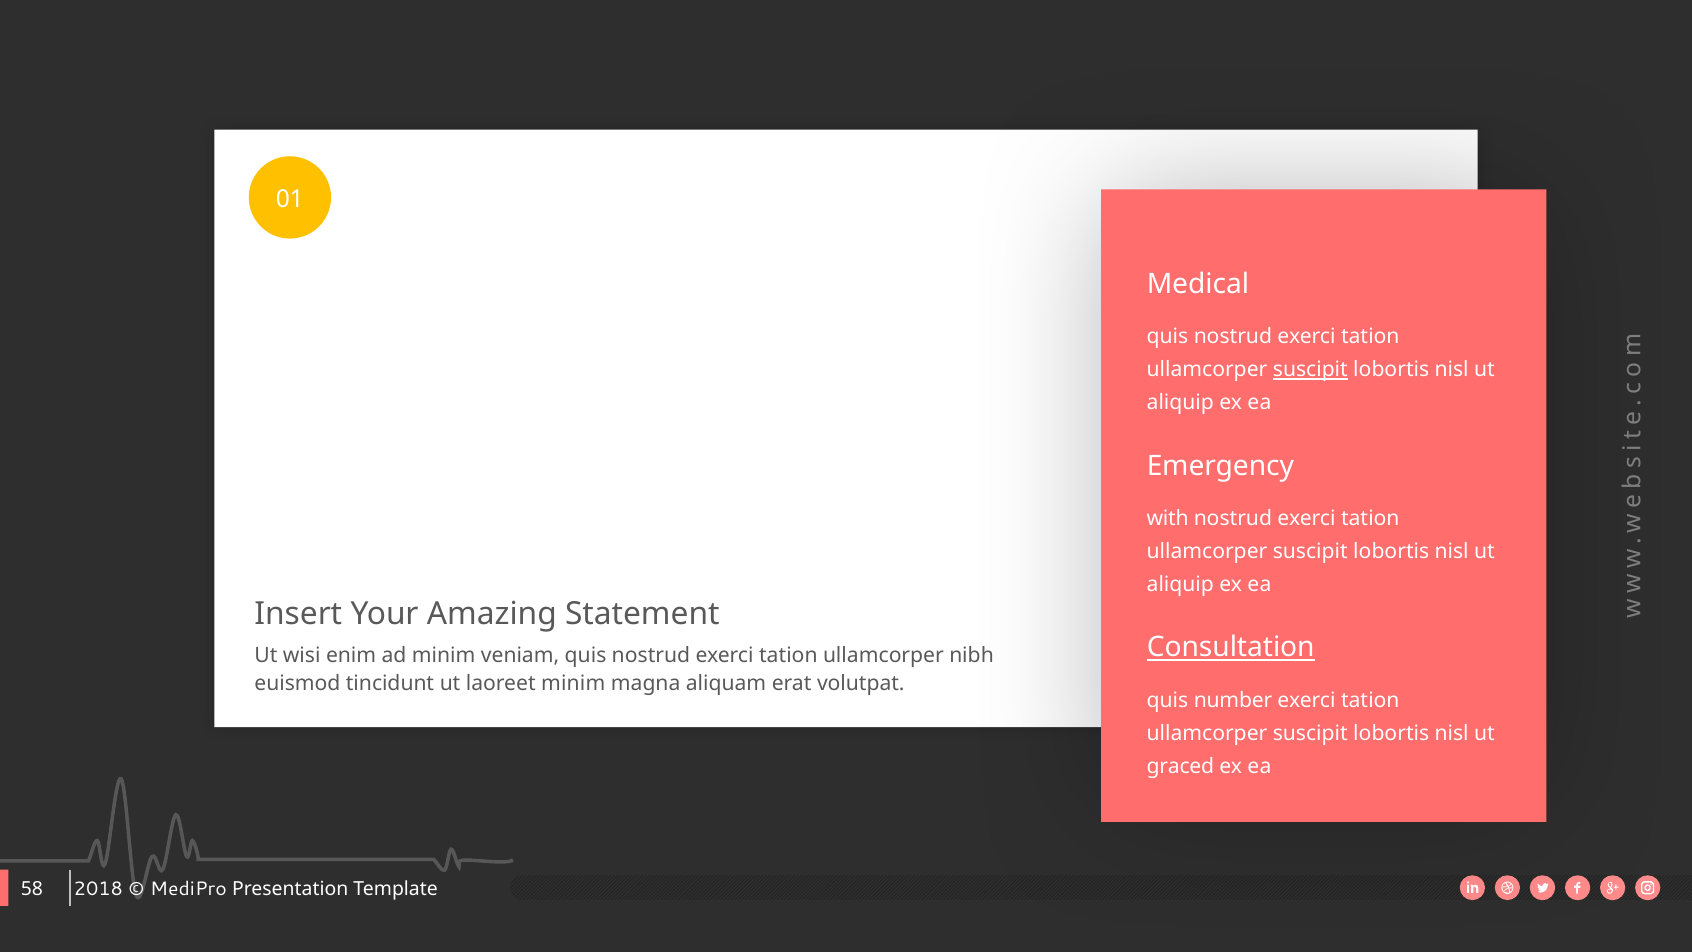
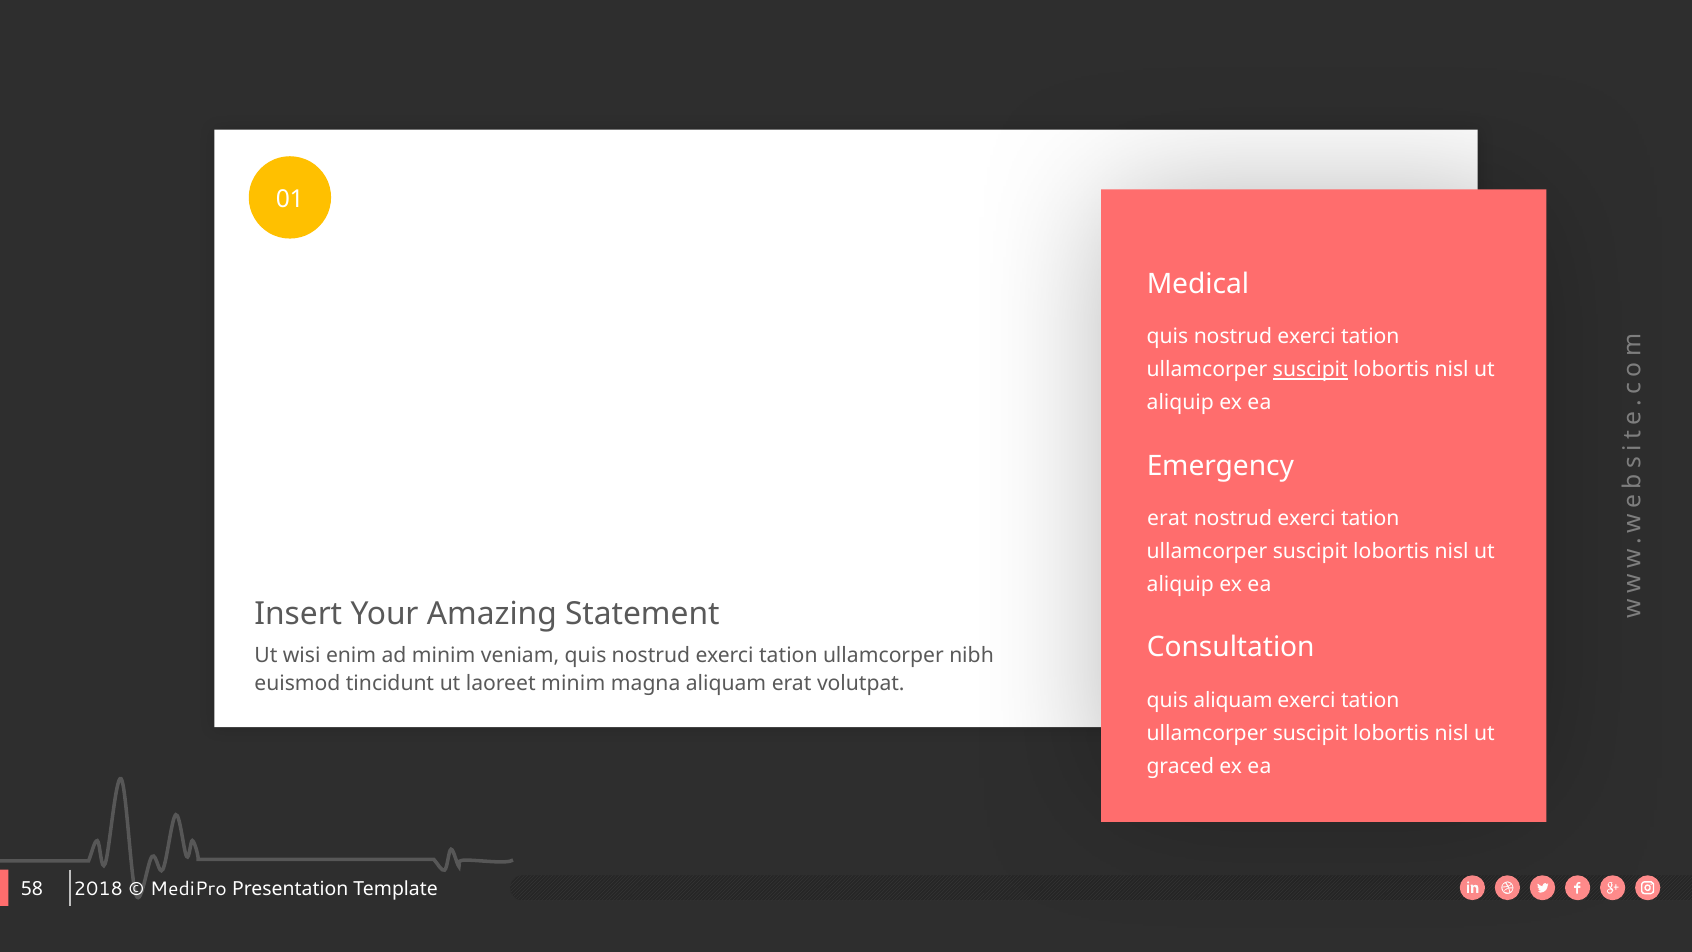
with at (1168, 519): with -> erat
Consultation underline: present -> none
quis number: number -> aliquam
